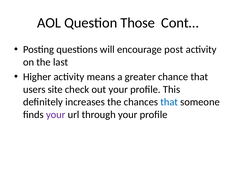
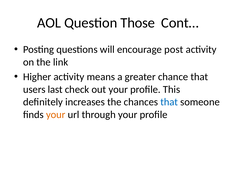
last: last -> link
site: site -> last
your at (56, 115) colour: purple -> orange
